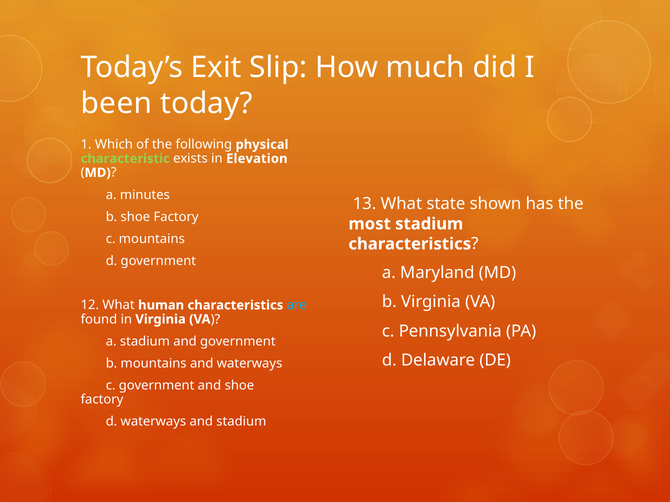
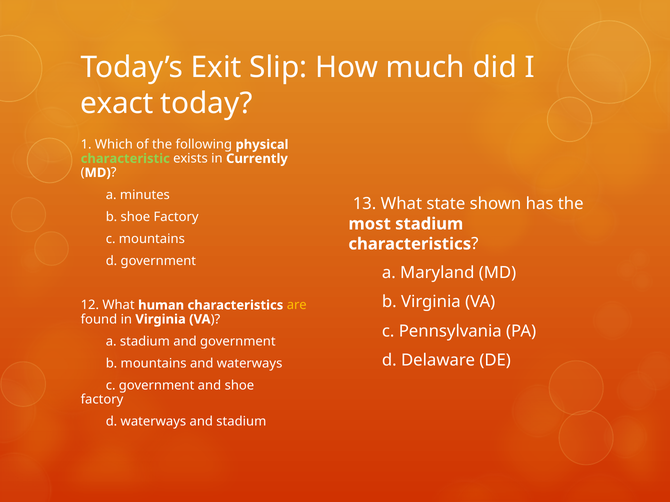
been: been -> exact
Elevation: Elevation -> Currently
are colour: light blue -> yellow
